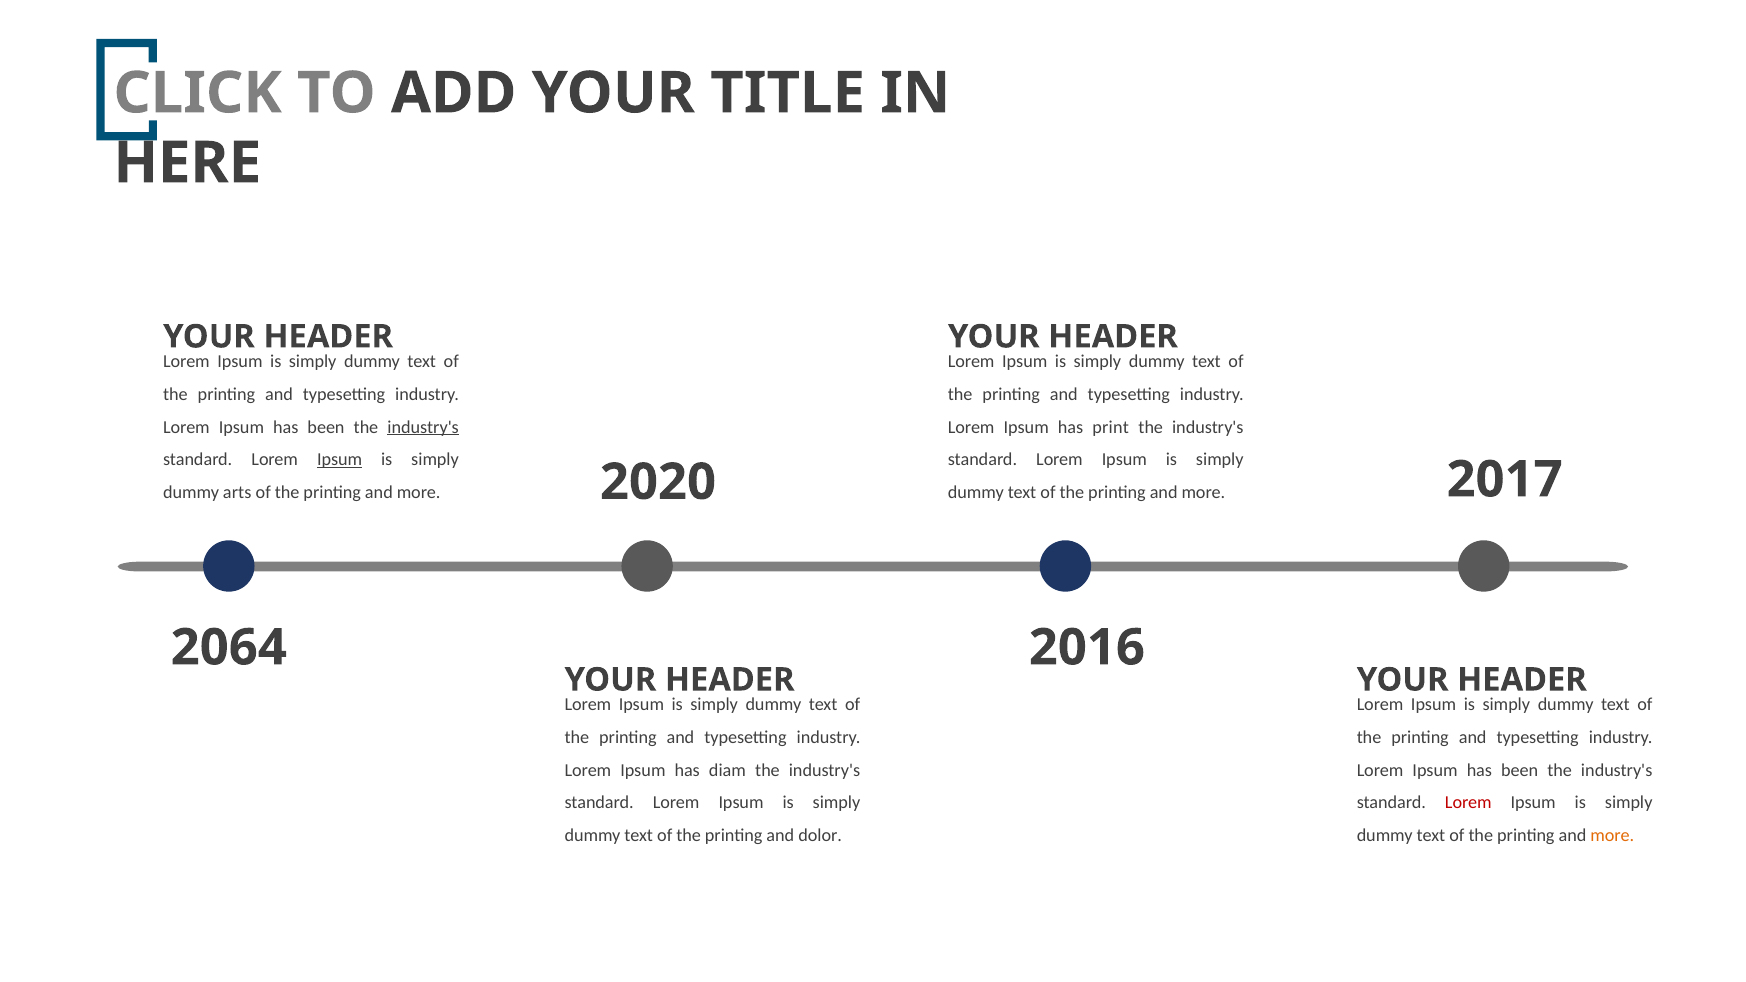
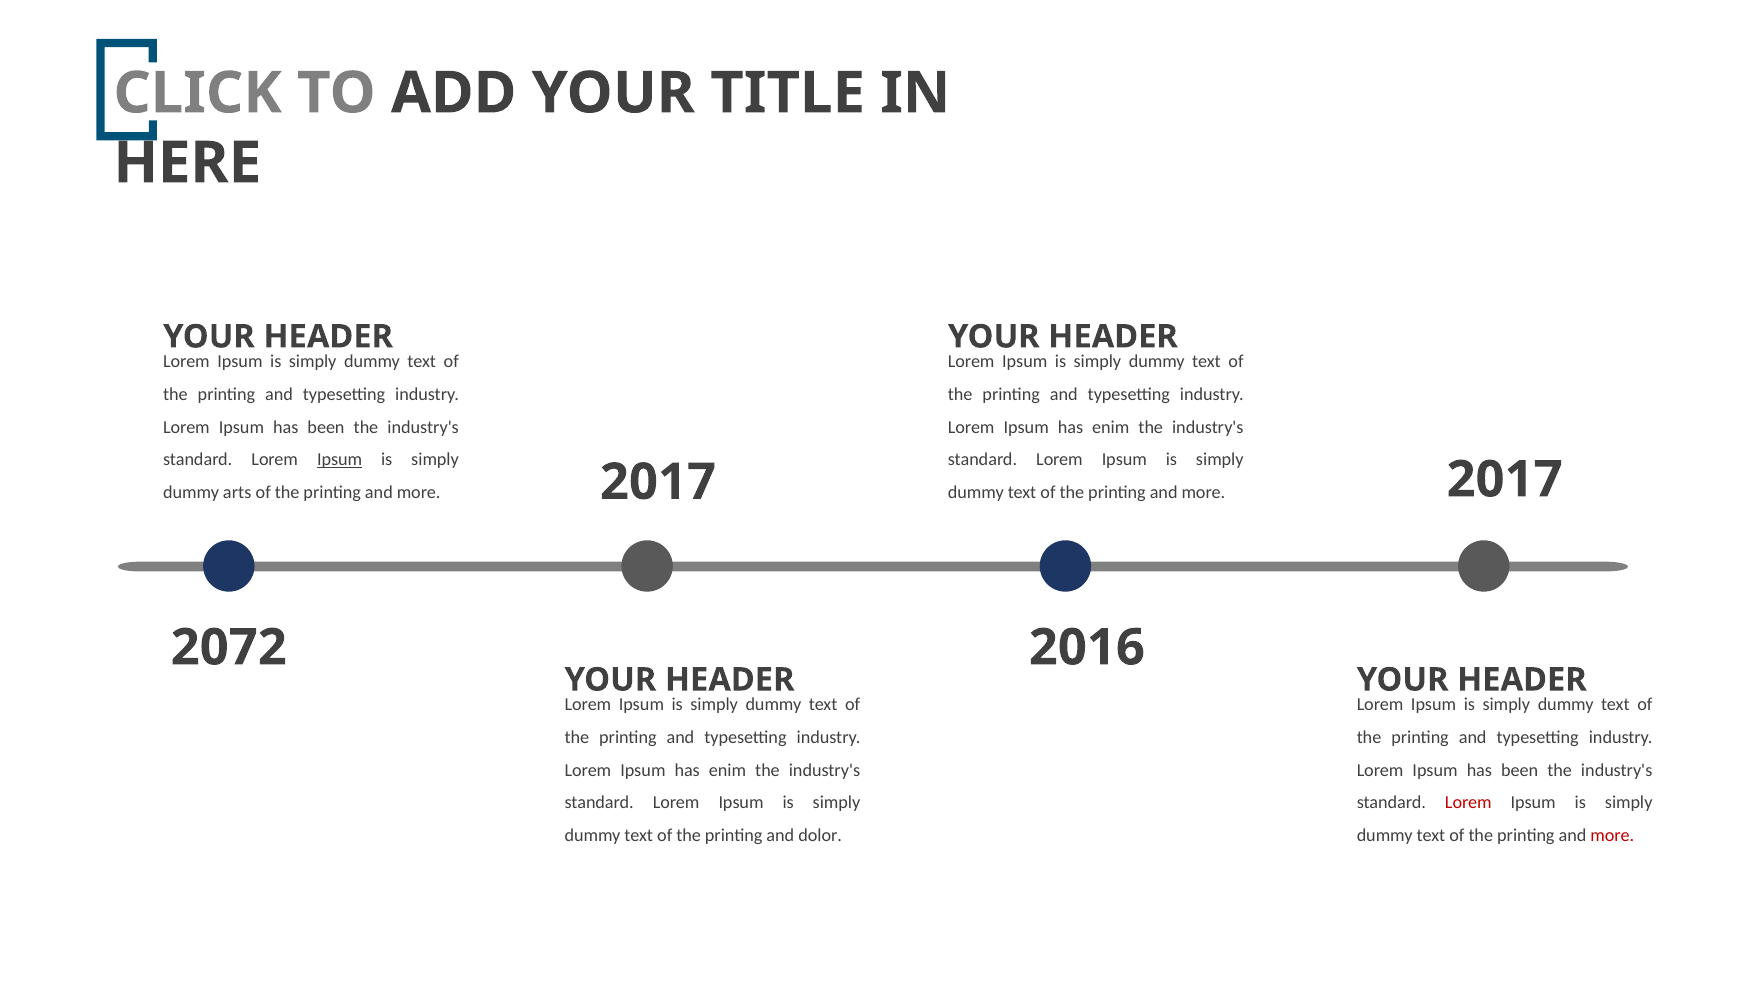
industry's at (423, 427) underline: present -> none
print at (1111, 427): print -> enim
2020 at (658, 482): 2020 -> 2017
2064: 2064 -> 2072
diam at (727, 770): diam -> enim
more at (1612, 836) colour: orange -> red
